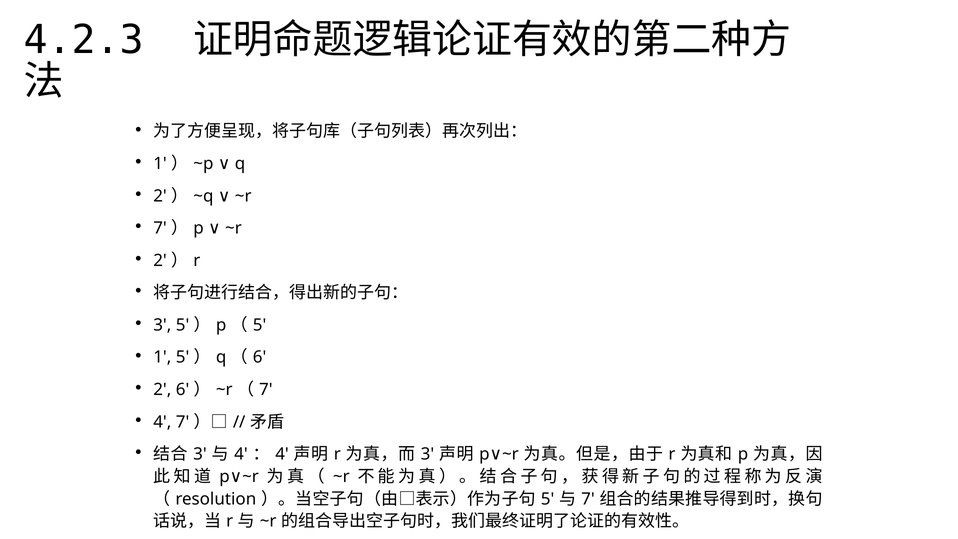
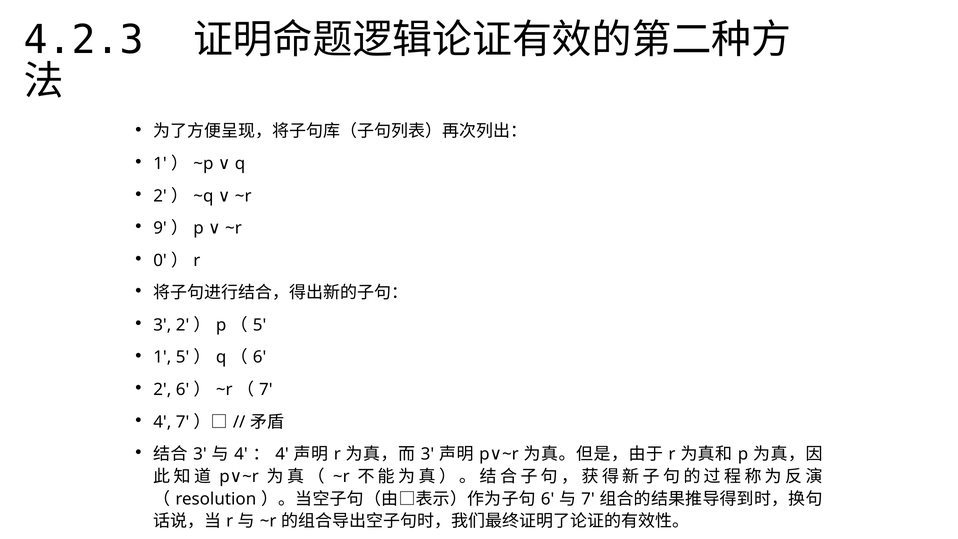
7 at (160, 228): 7 -> 9
2 at (160, 260): 2 -> 0
3 5: 5 -> 2
5 at (548, 499): 5 -> 6
